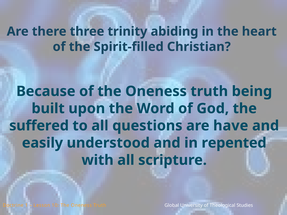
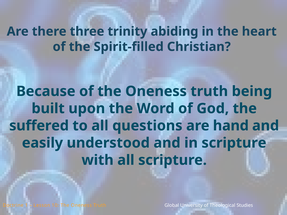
have: have -> hand
in repented: repented -> scripture
